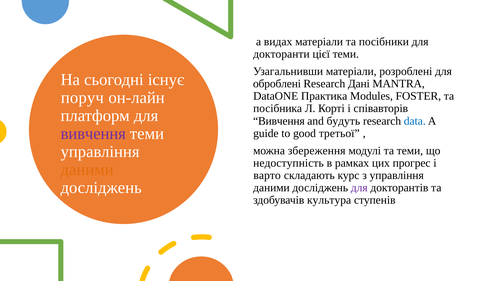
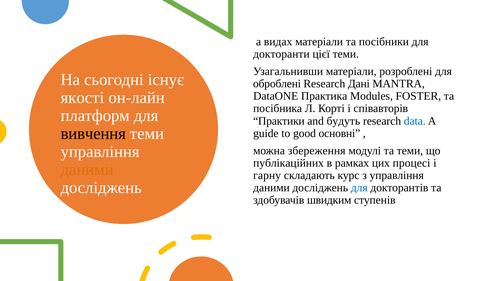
поруч: поруч -> якості
Вивчення at (279, 121): Вивчення -> Практики
вивчення at (93, 134) colour: purple -> black
третьої: третьої -> основні
недоступність: недоступність -> публікаційних
прогрес: прогрес -> процесі
варто: варто -> гарну
для at (359, 188) colour: purple -> blue
культура: культура -> швидким
